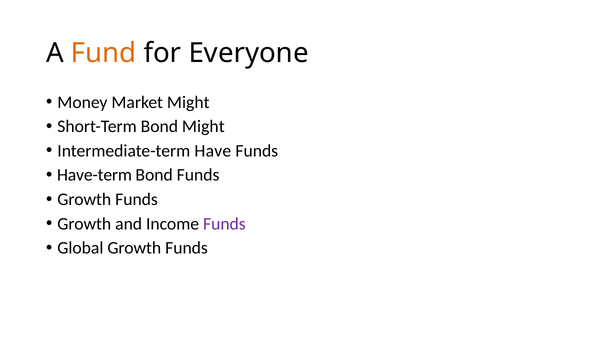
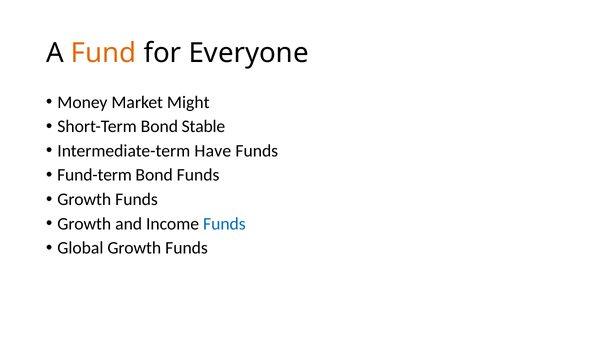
Bond Might: Might -> Stable
Have-term: Have-term -> Fund-term
Funds at (224, 224) colour: purple -> blue
